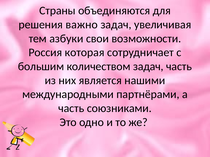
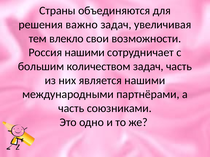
азбуки: азбуки -> влекло
Россия которая: которая -> нашими
